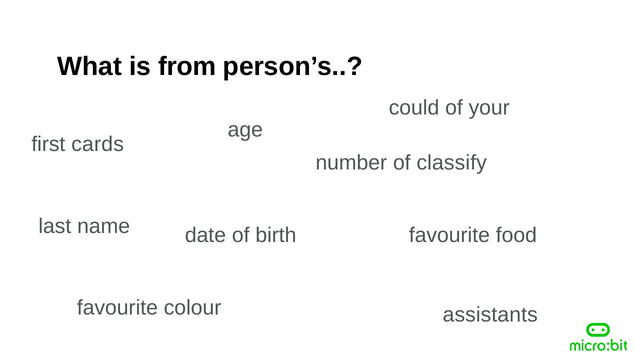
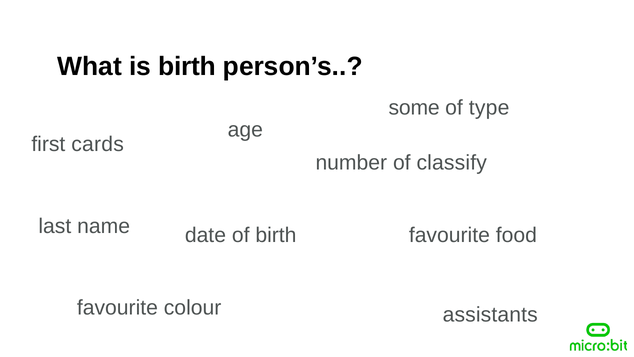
is from: from -> birth
could: could -> some
your: your -> type
